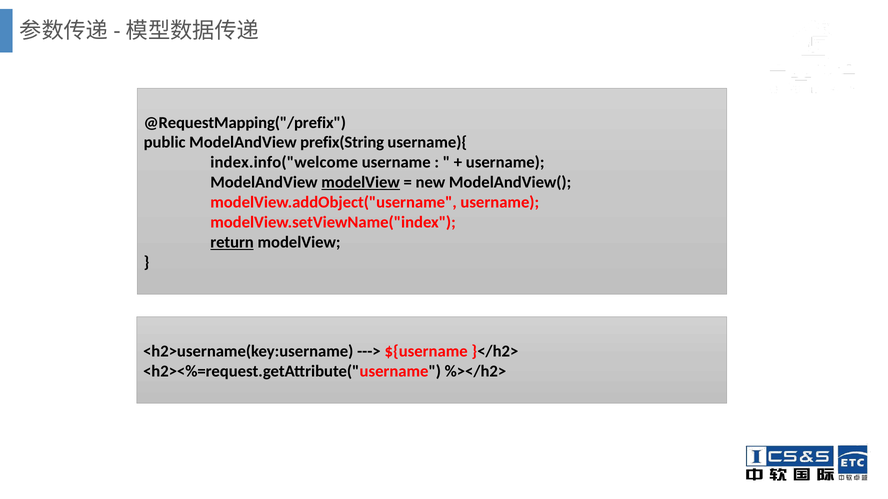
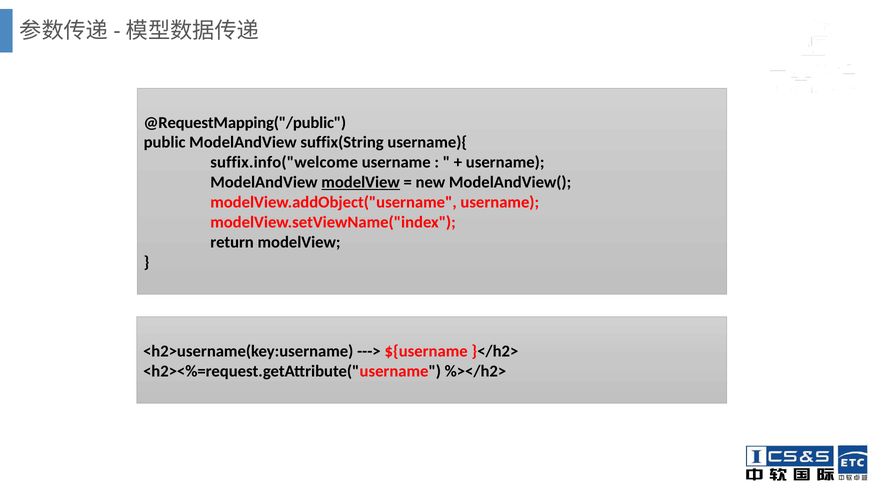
@RequestMapping("/prefix: @RequestMapping("/prefix -> @RequestMapping("/public
prefix(String: prefix(String -> suffix(String
index.info("welcome: index.info("welcome -> suffix.info("welcome
return underline: present -> none
